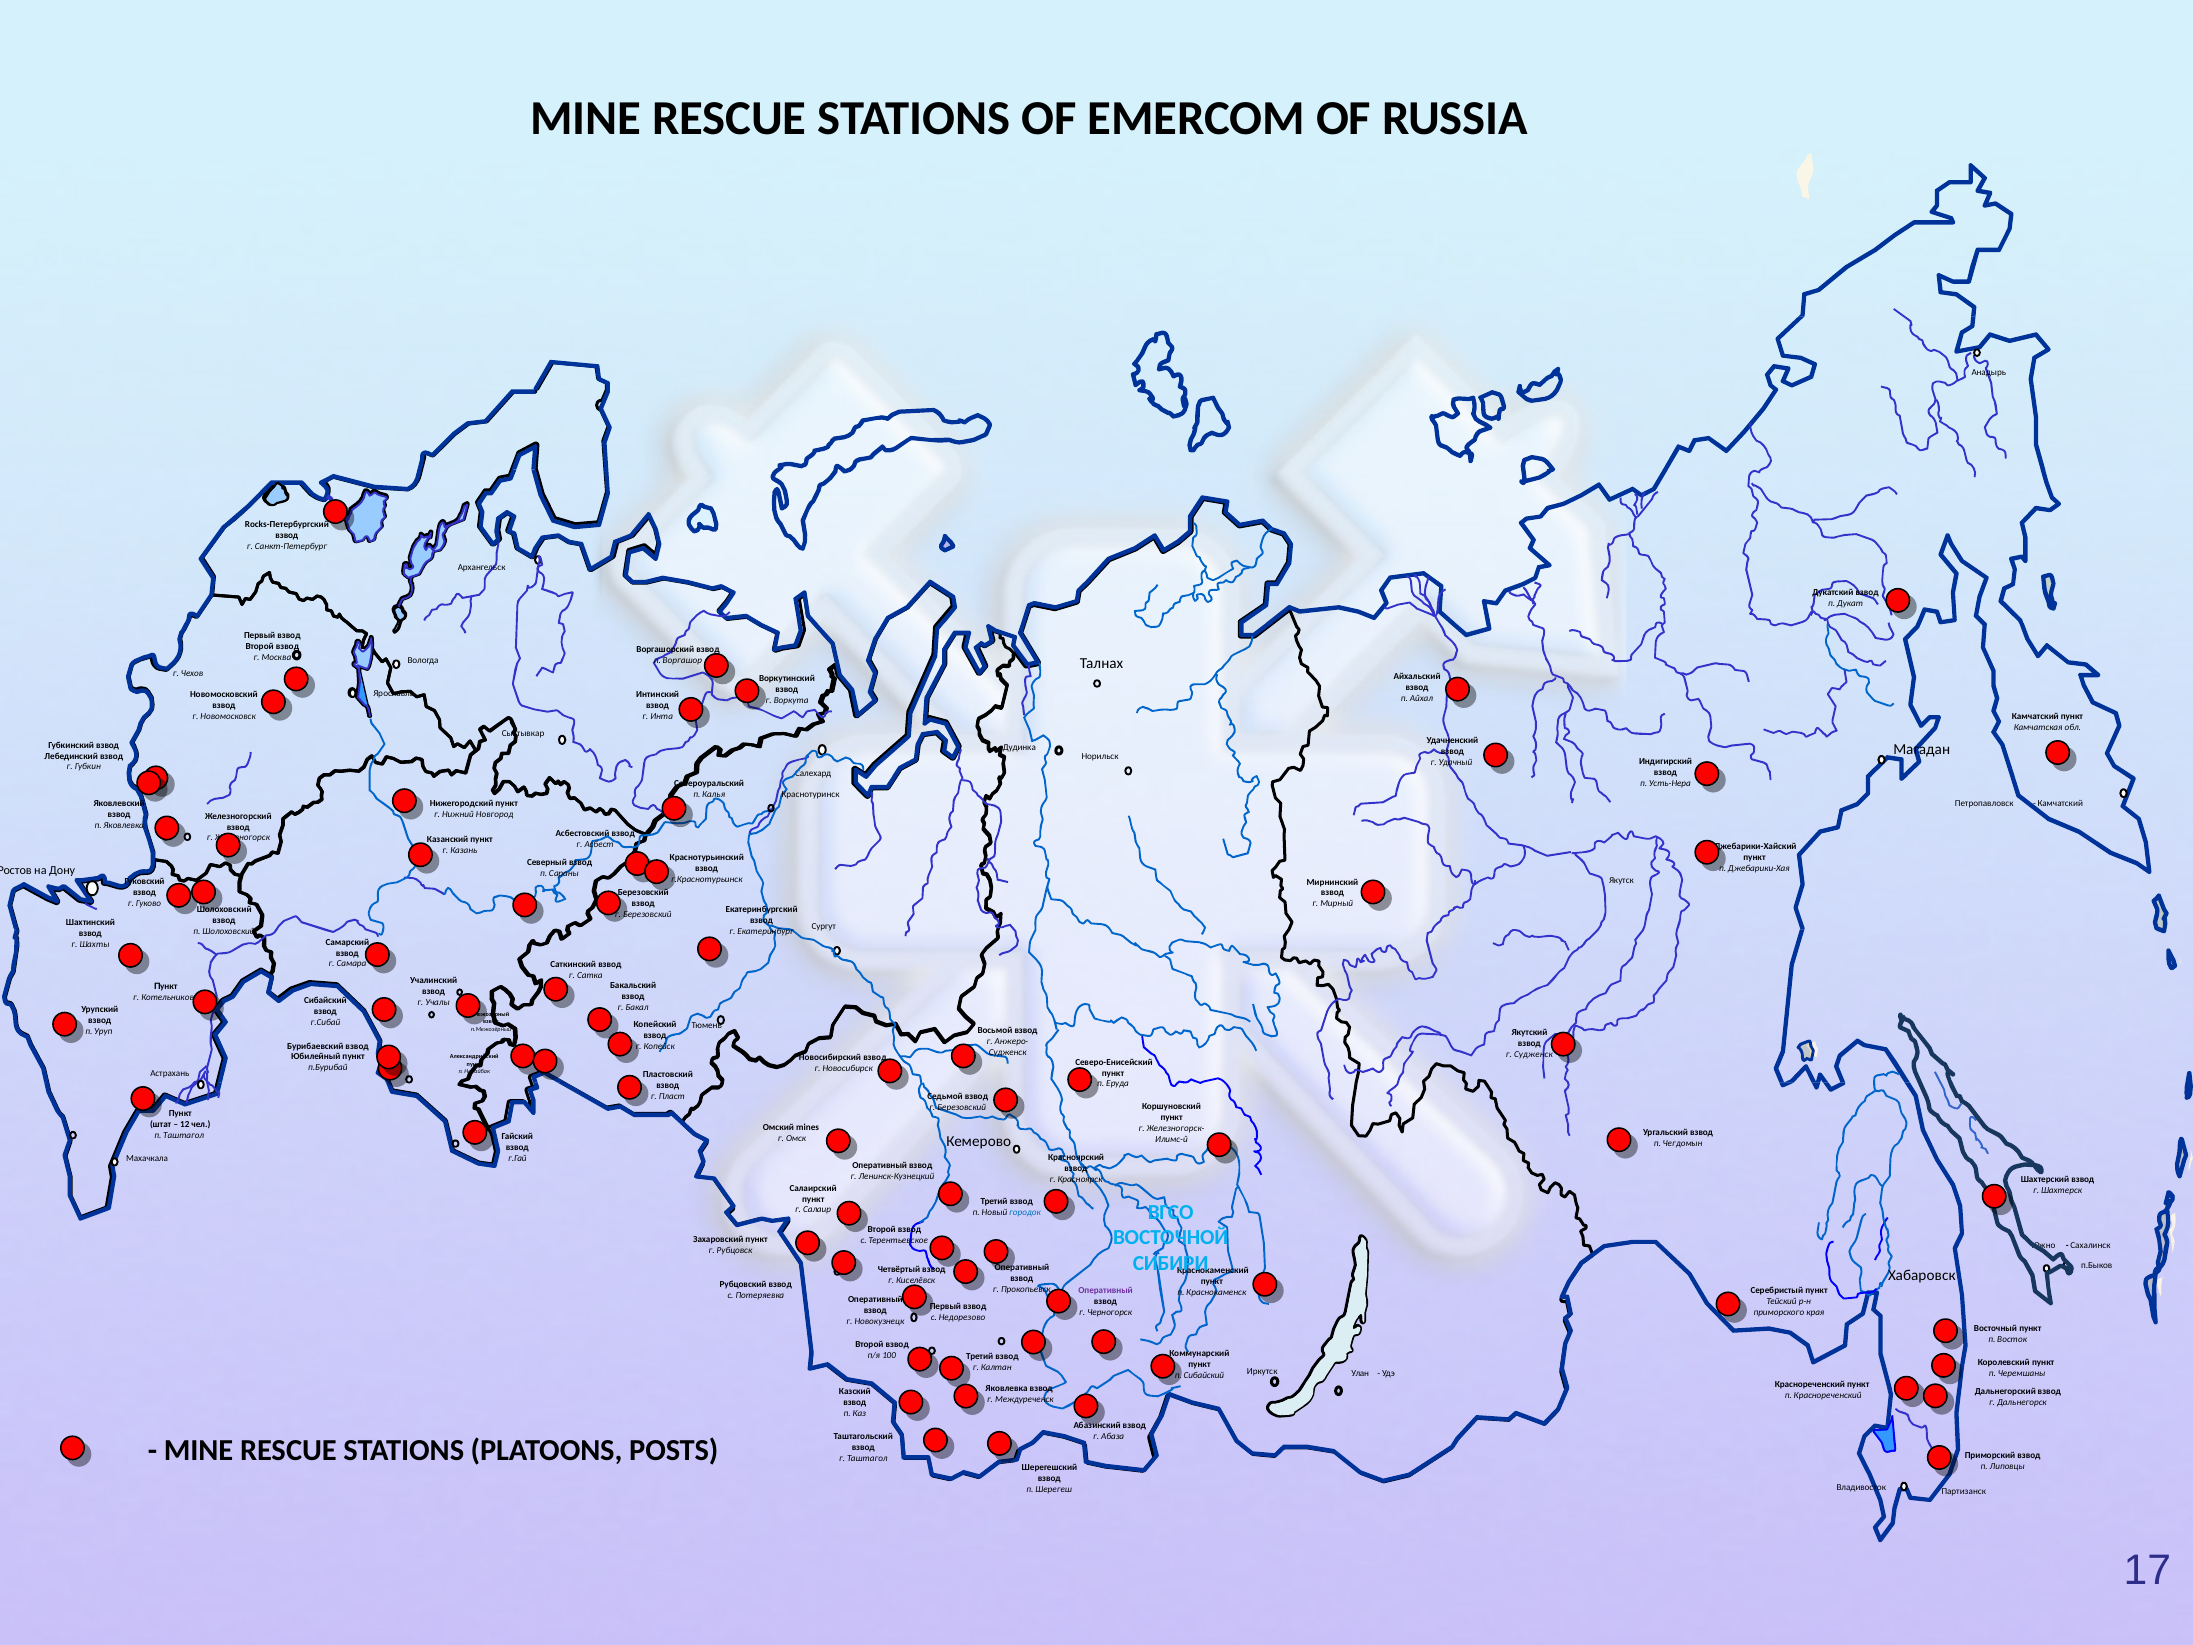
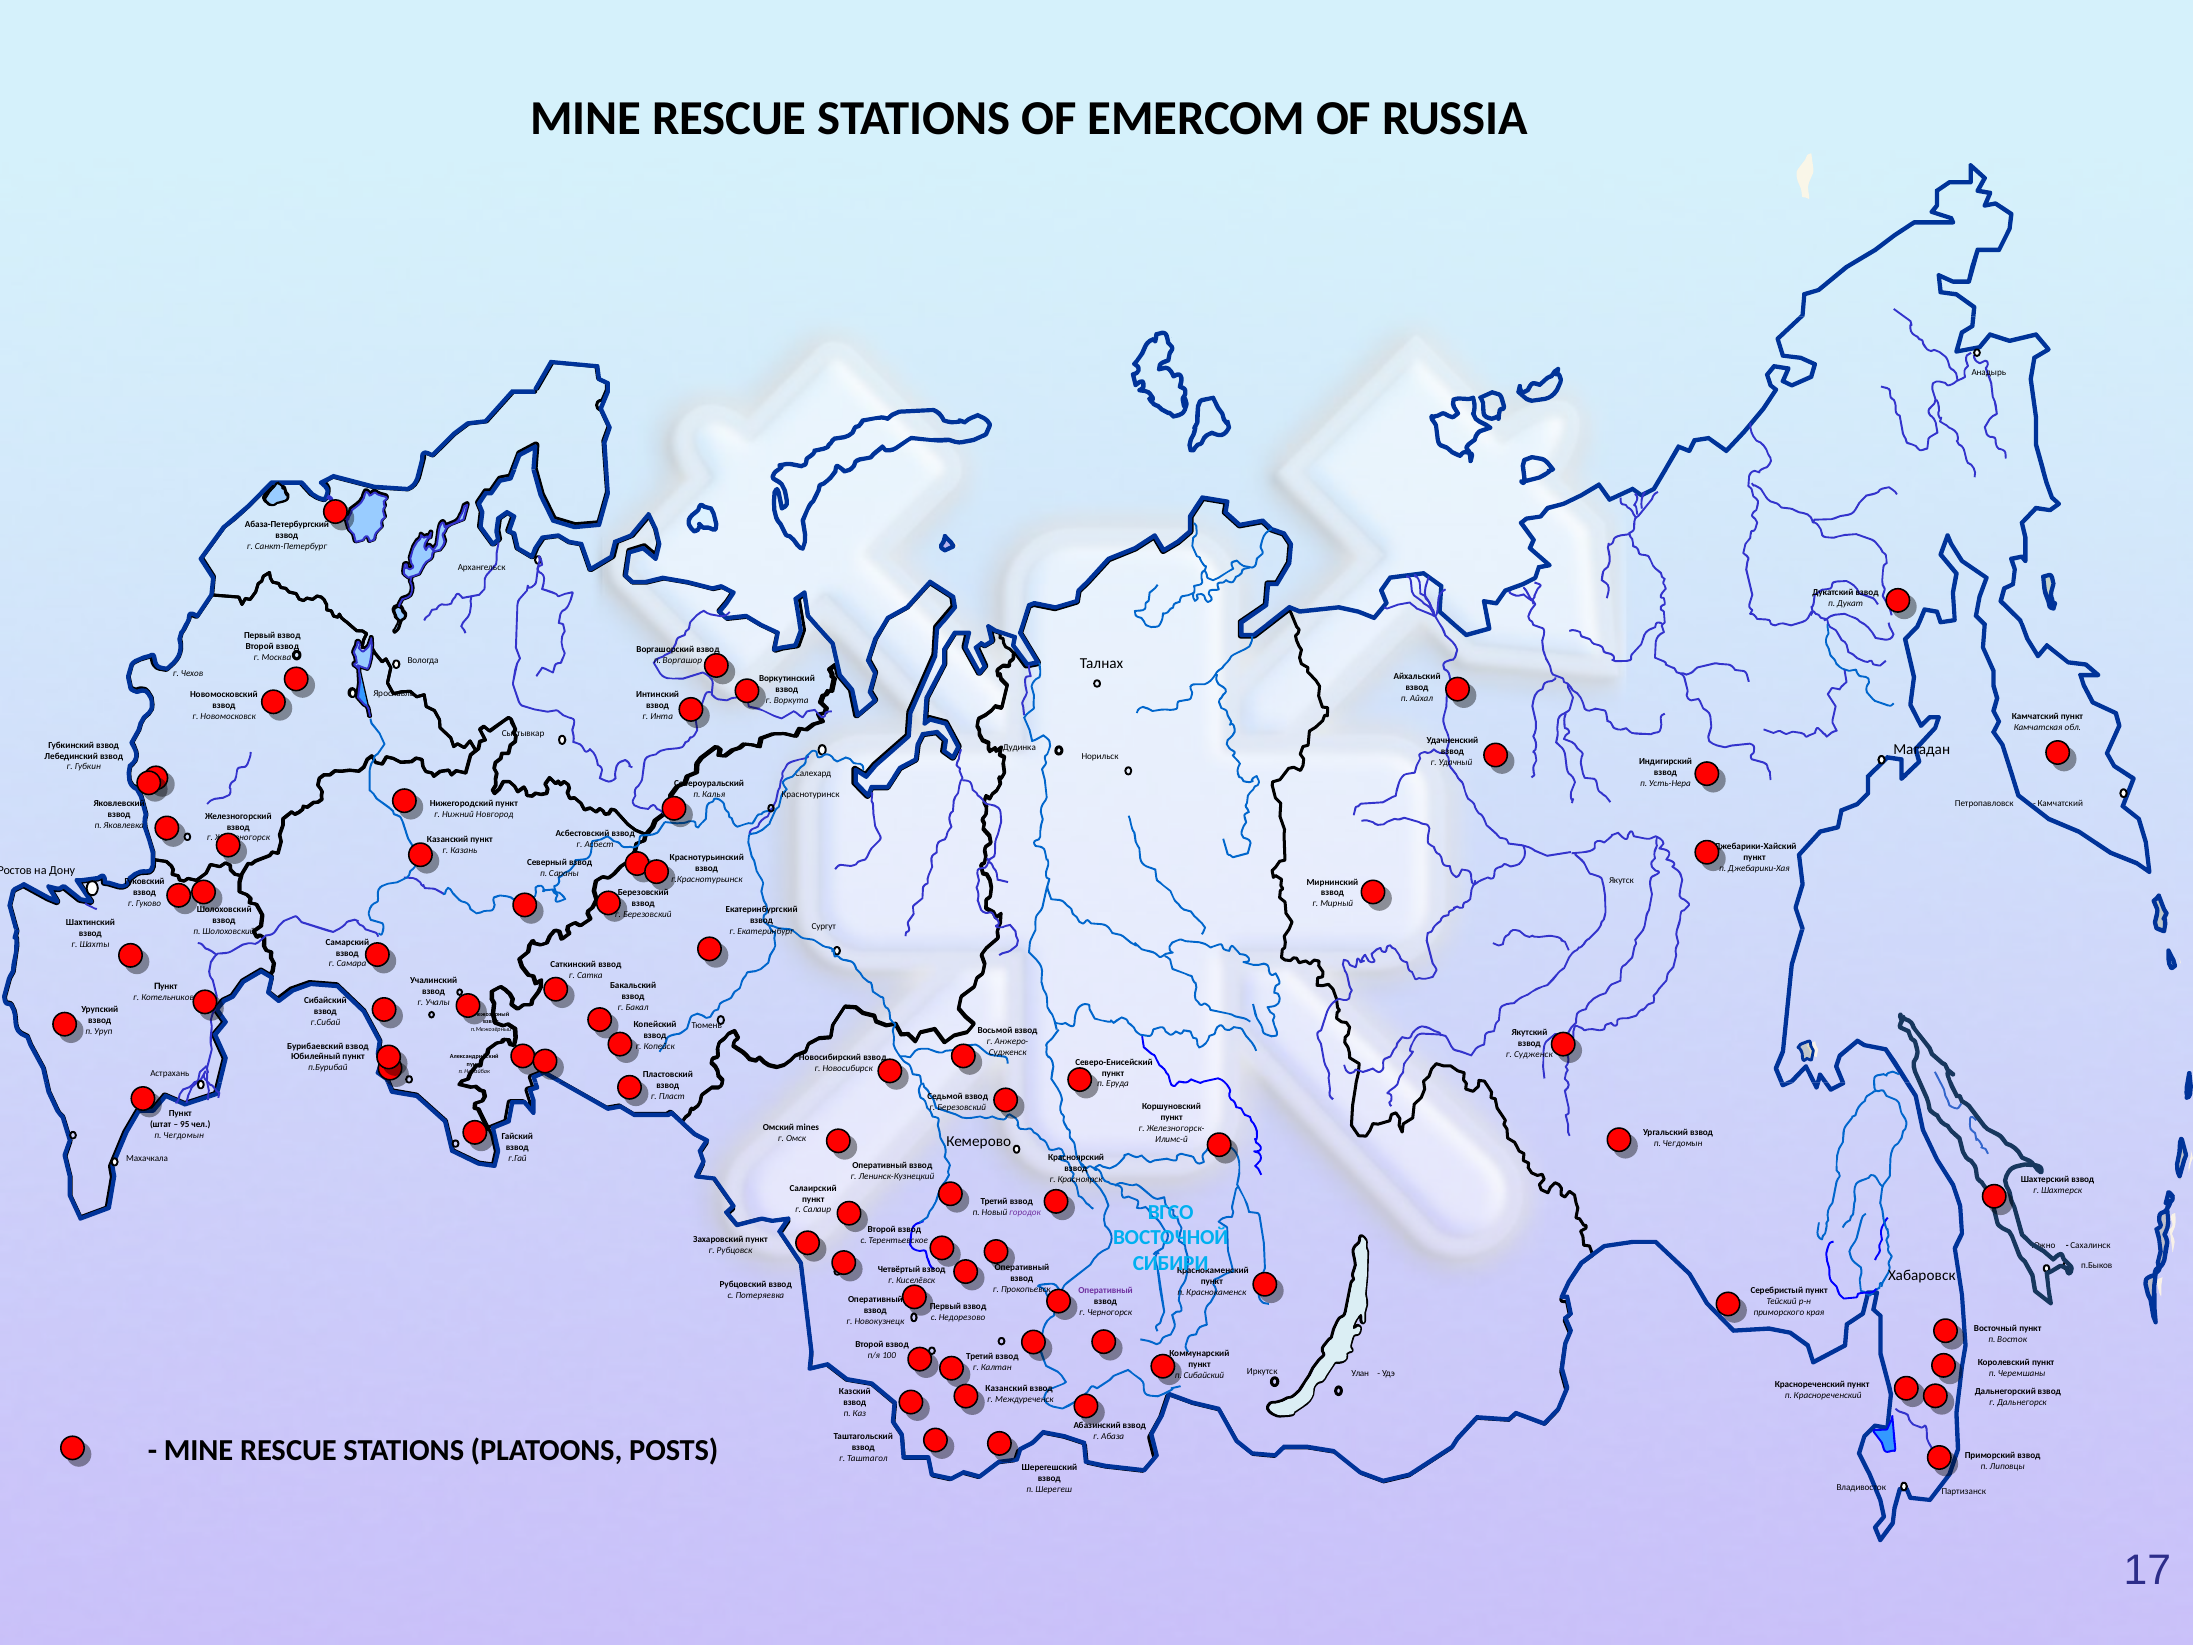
Rocks-Петербургский: Rocks-Петербургский -> Абаза-Петербургский
12: 12 -> 95
Таштагол at (184, 1135): Таштагол -> Чегдомын
городок colour: blue -> purple
Яковлевка at (1006, 1388): Яковлевка -> Казанский
